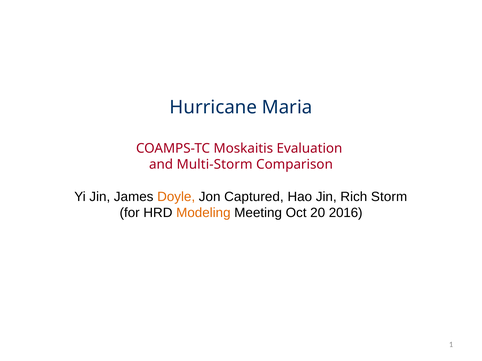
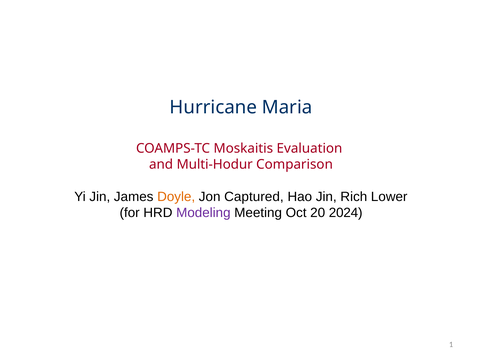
Multi-Storm: Multi-Storm -> Multi-Hodur
Storm: Storm -> Lower
Modeling colour: orange -> purple
2016: 2016 -> 2024
